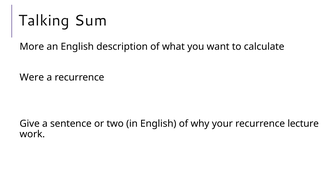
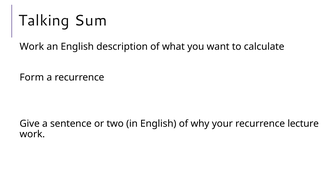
More at (32, 47): More -> Work
Were: Were -> Form
